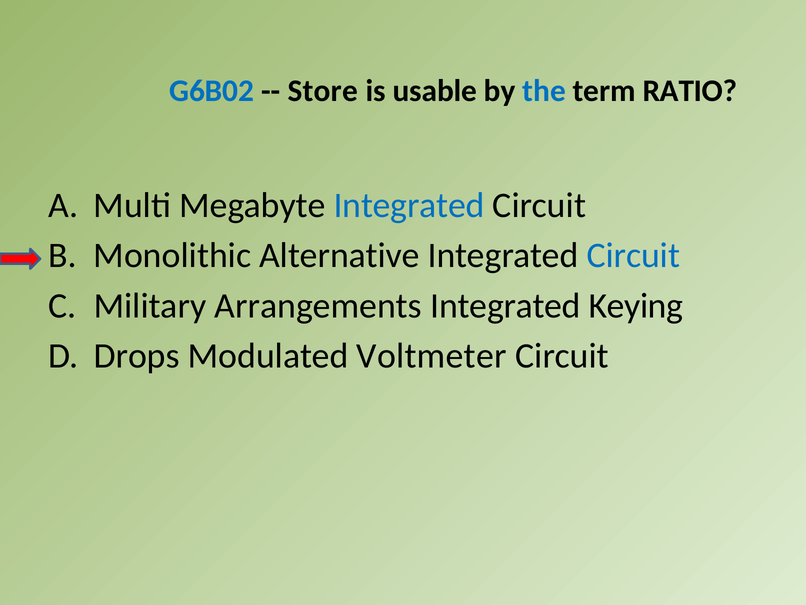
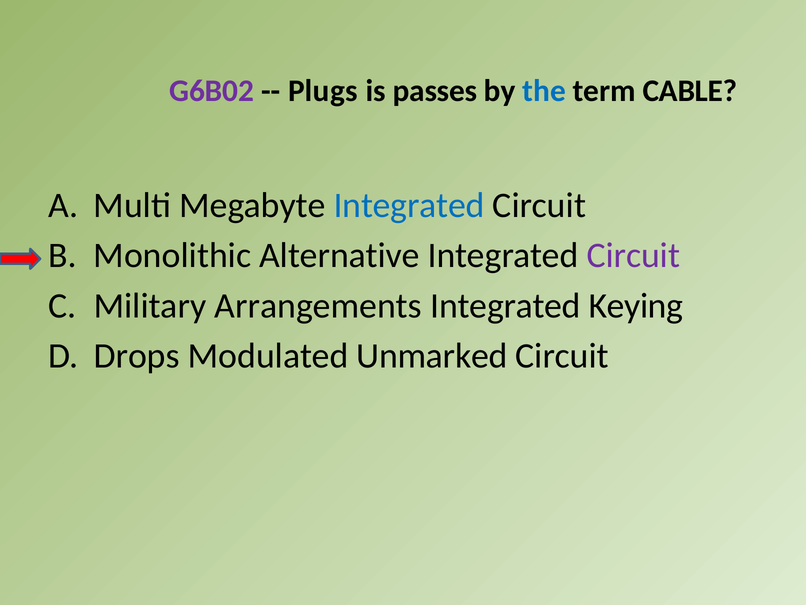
G6B02 colour: blue -> purple
Store: Store -> Plugs
usable: usable -> passes
RATIO: RATIO -> CABLE
Circuit at (633, 255) colour: blue -> purple
Voltmeter: Voltmeter -> Unmarked
